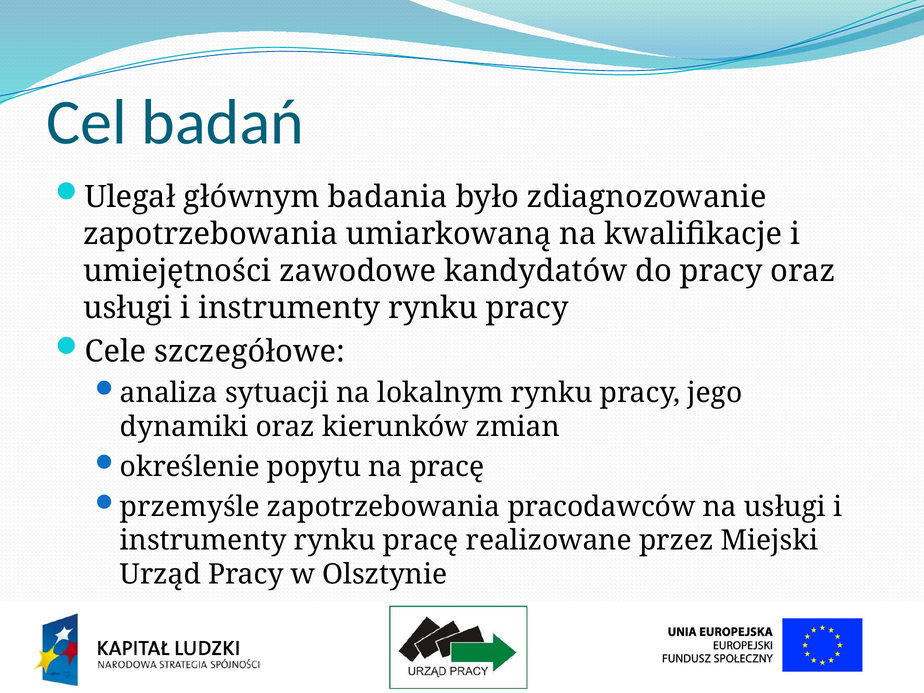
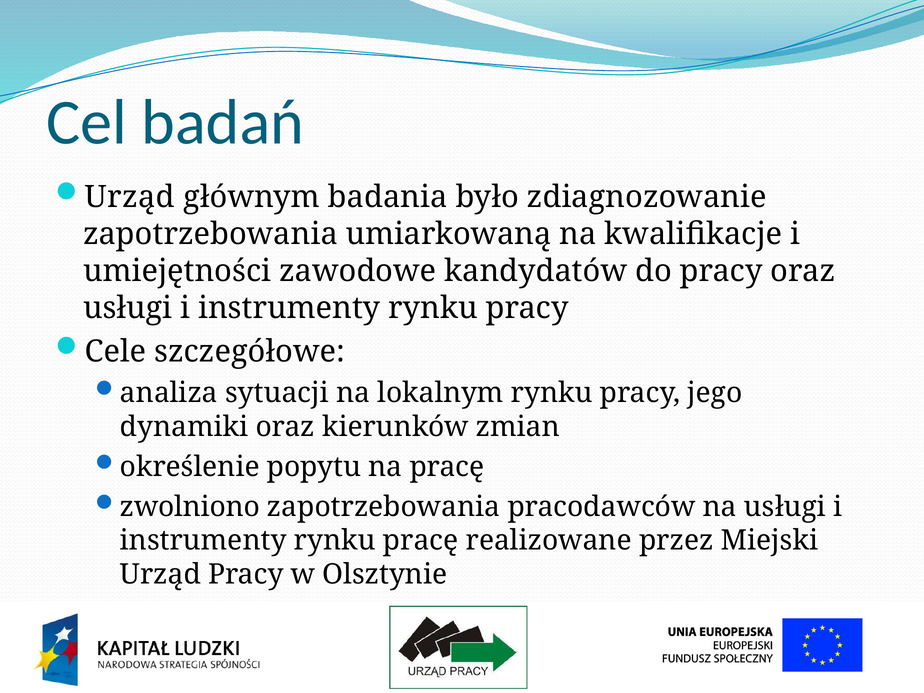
Ulegał at (130, 197): Ulegał -> Urząd
przemyśle: przemyśle -> zwolniono
